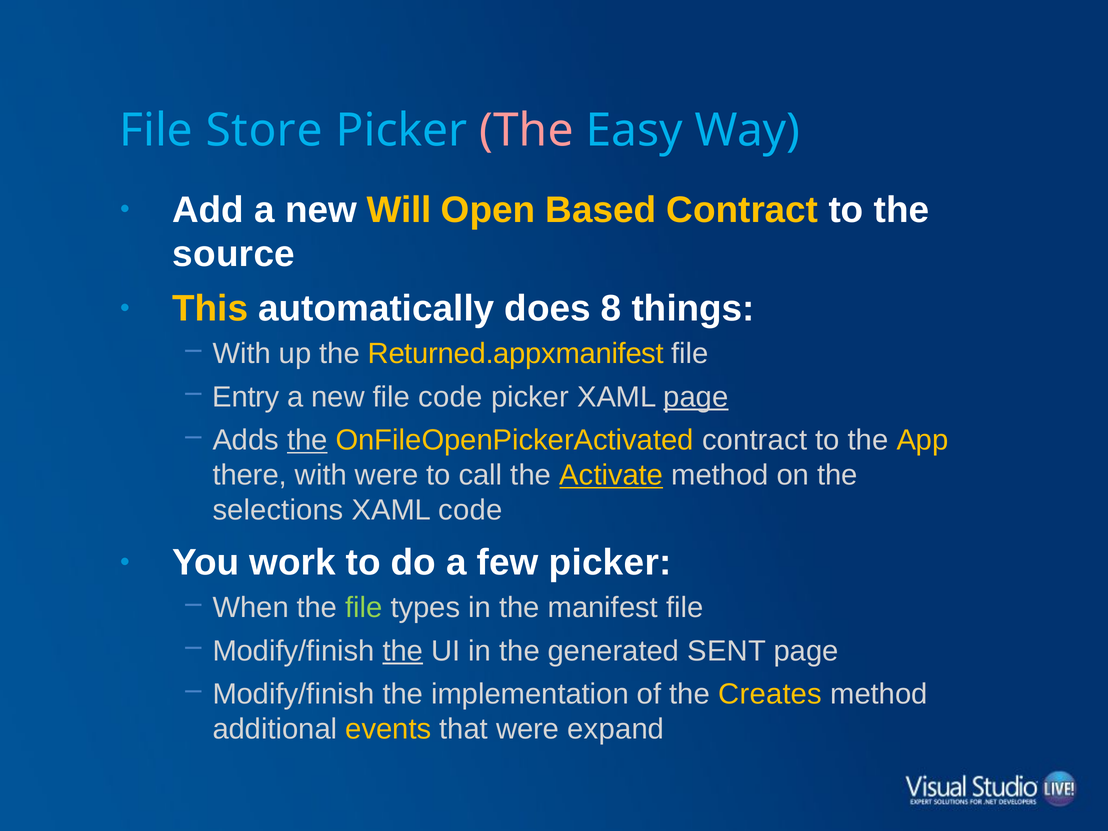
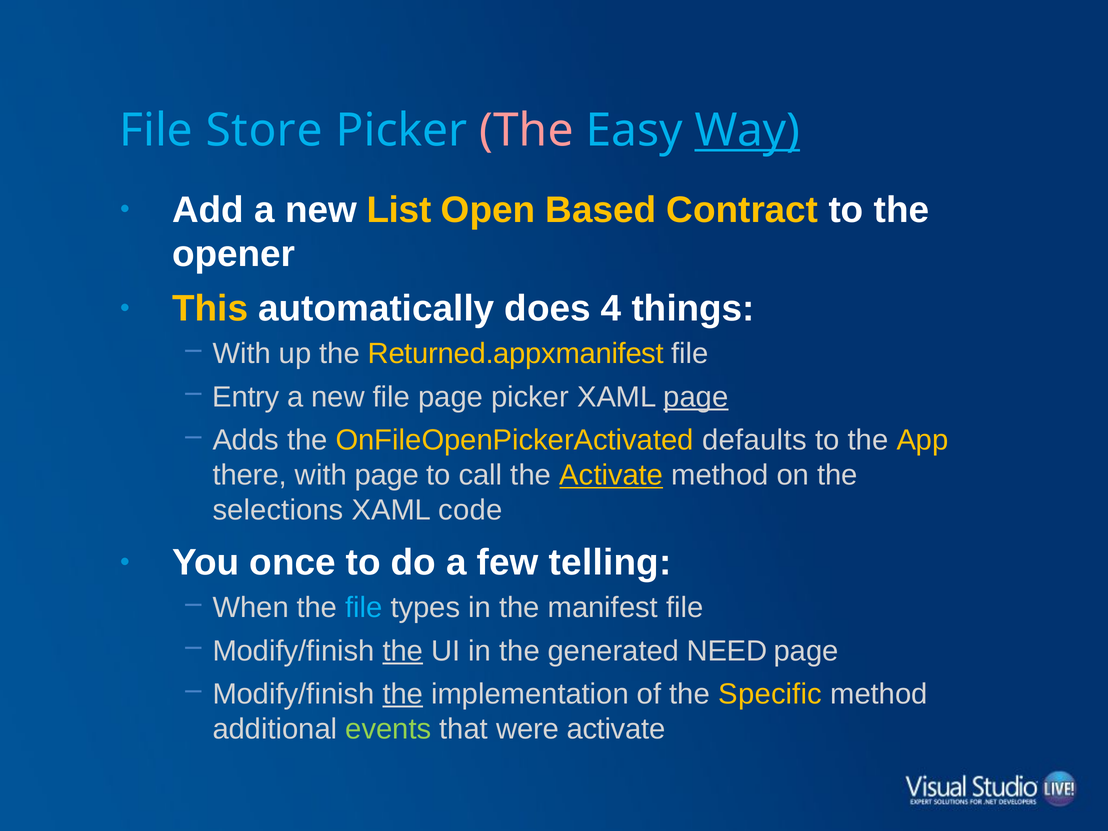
Way underline: none -> present
Will: Will -> List
source: source -> opener
8: 8 -> 4
file code: code -> page
the at (307, 440) underline: present -> none
OnFileOpenPickerActivated contract: contract -> defaults
with were: were -> page
work: work -> once
few picker: picker -> telling
file at (364, 608) colour: light green -> light blue
SENT: SENT -> NEED
the at (403, 694) underline: none -> present
Creates: Creates -> Specific
events colour: yellow -> light green
were expand: expand -> activate
